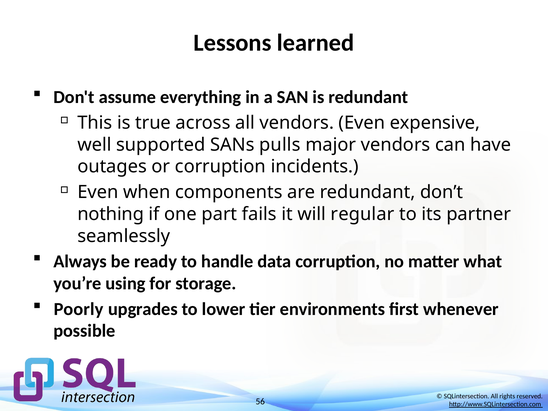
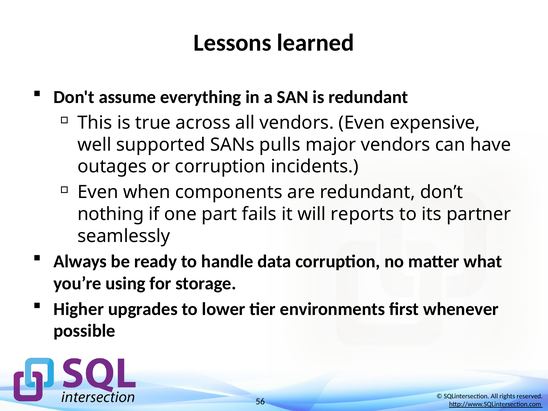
regular: regular -> reports
Poorly: Poorly -> Higher
